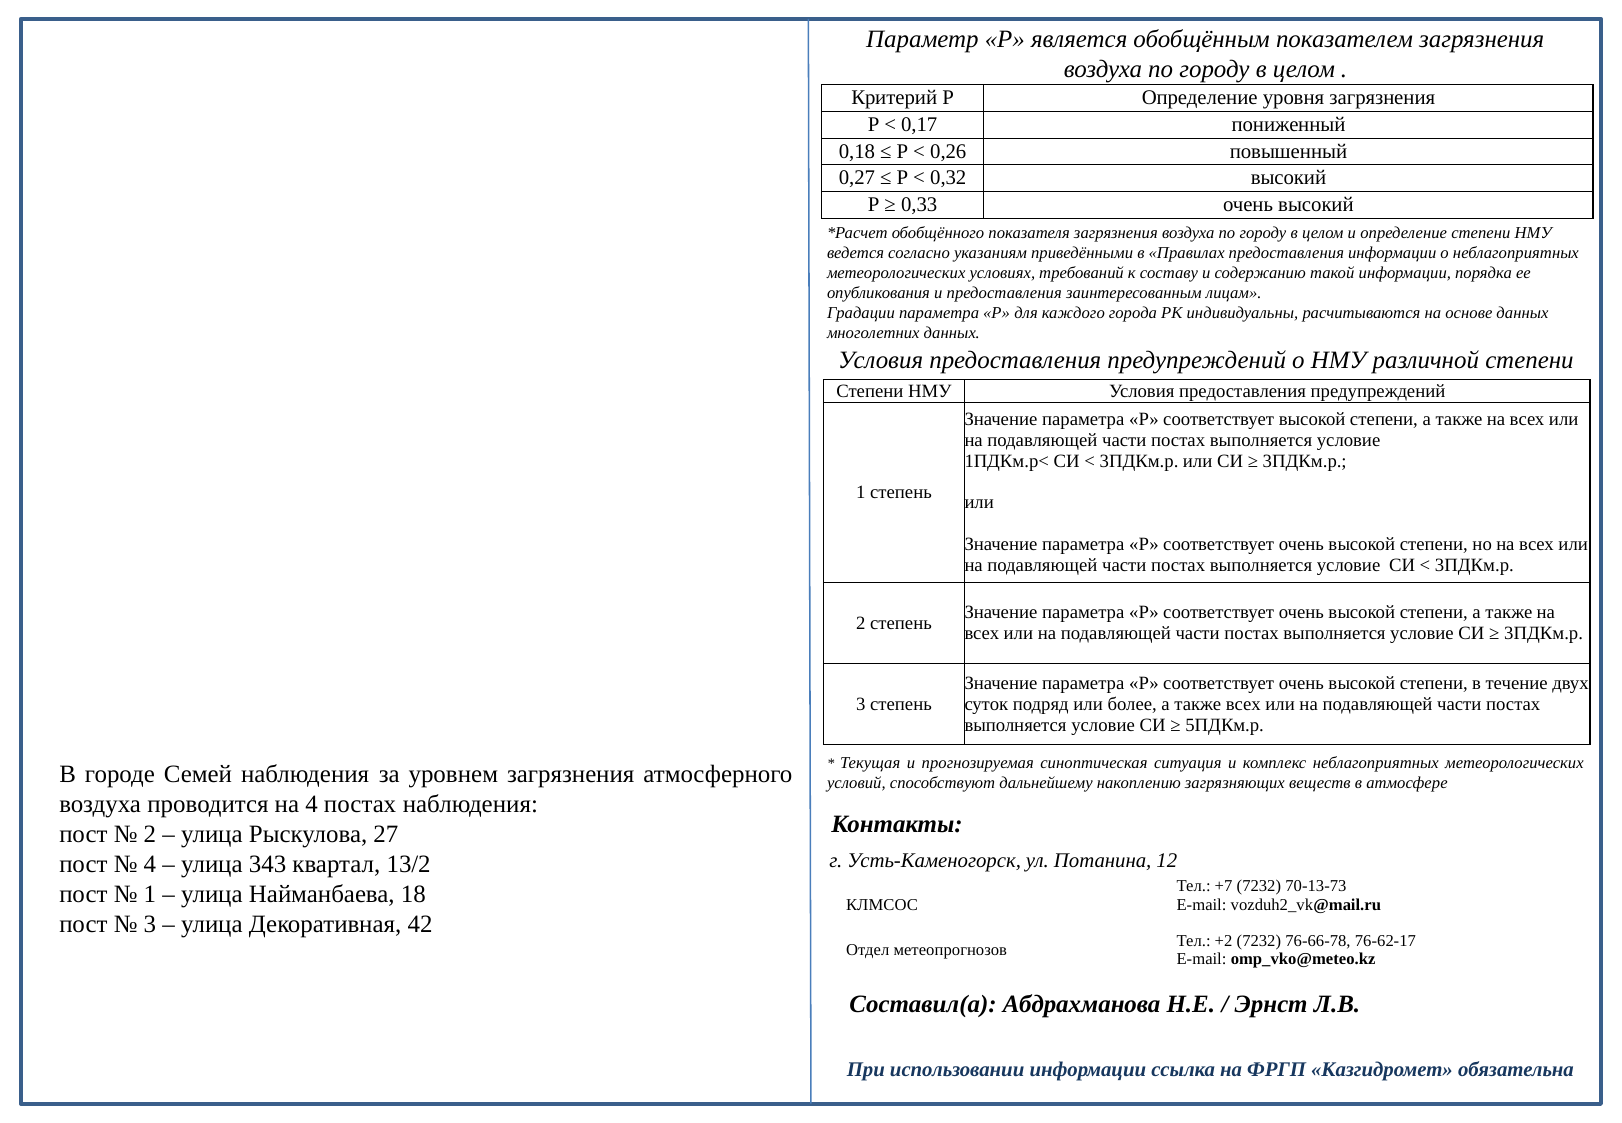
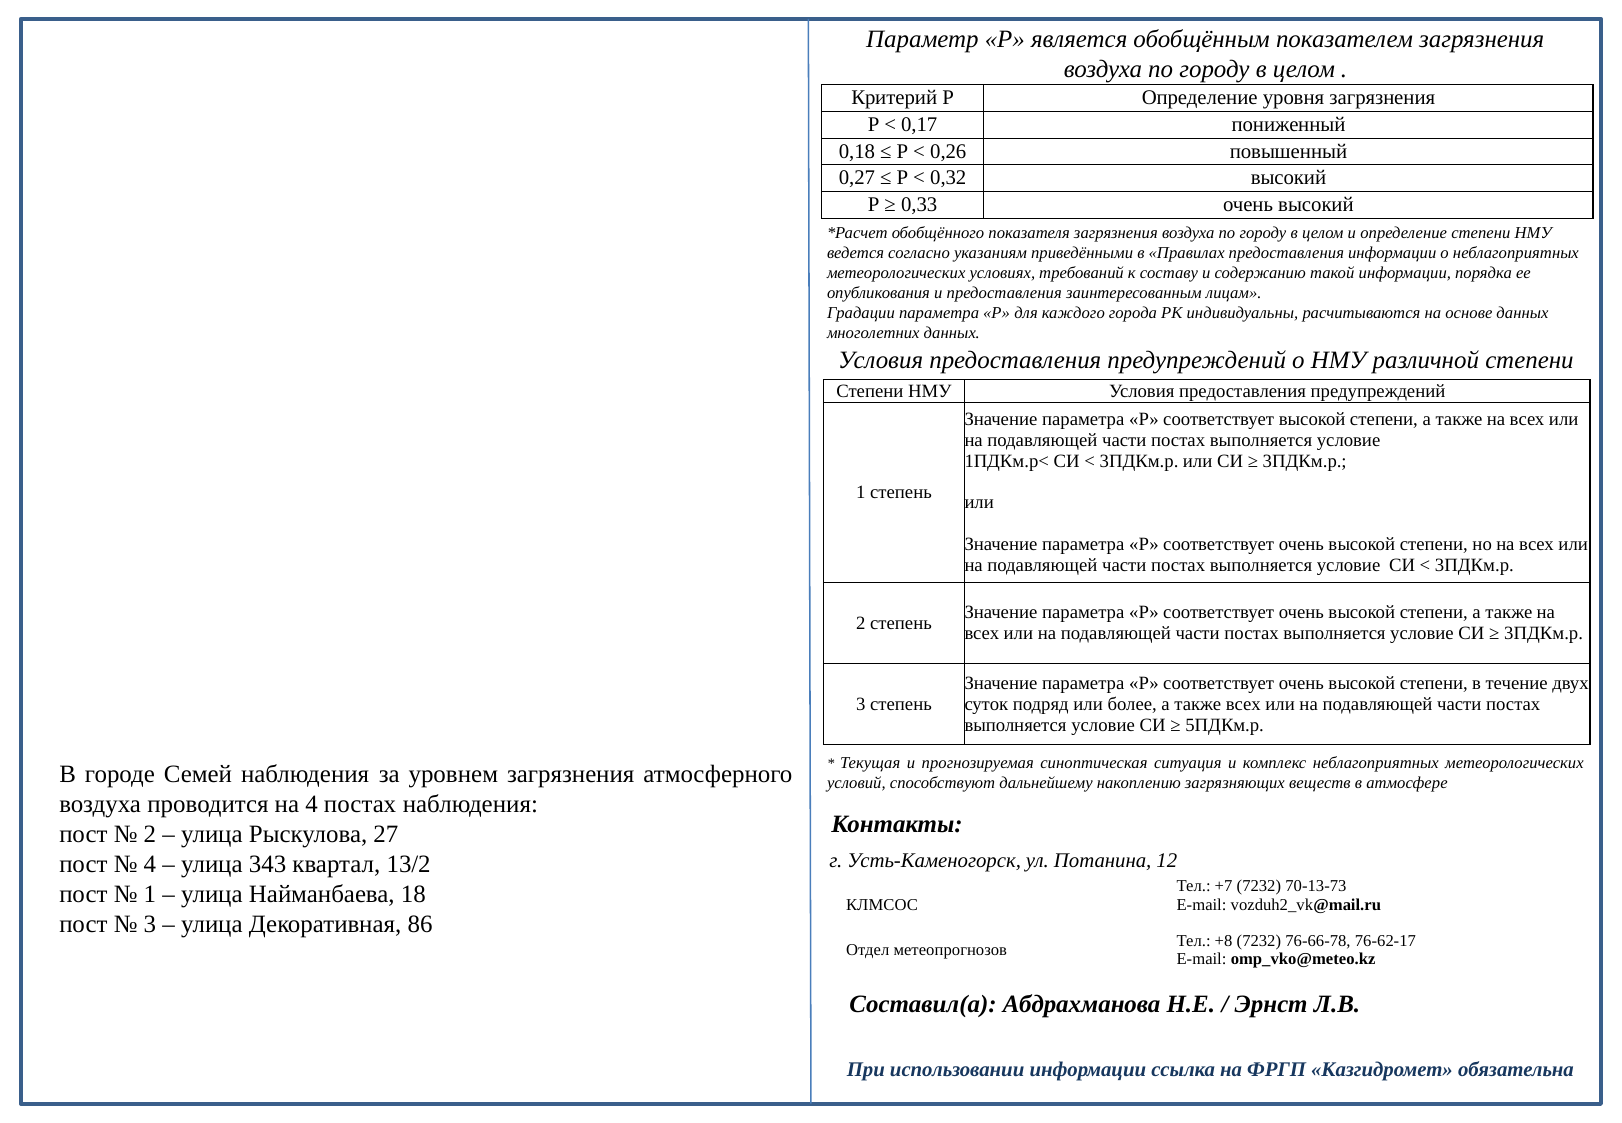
42: 42 -> 86
+2: +2 -> +8
